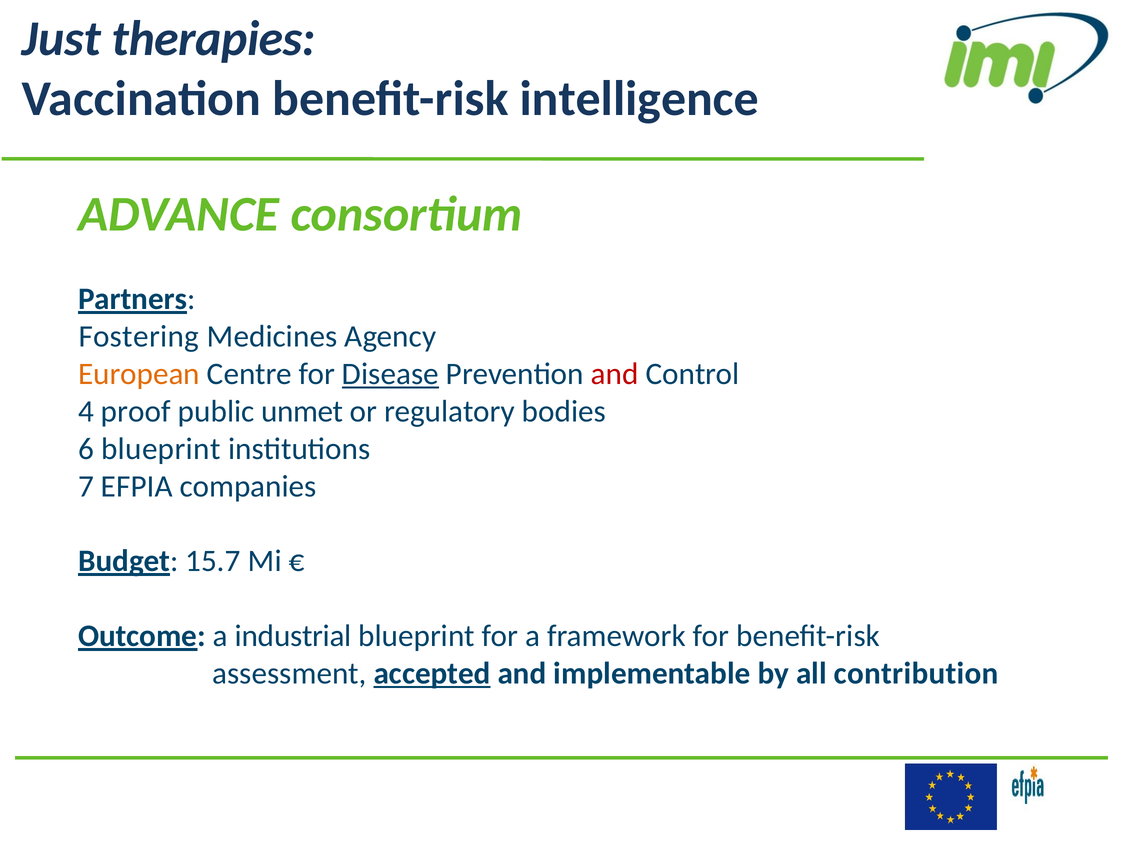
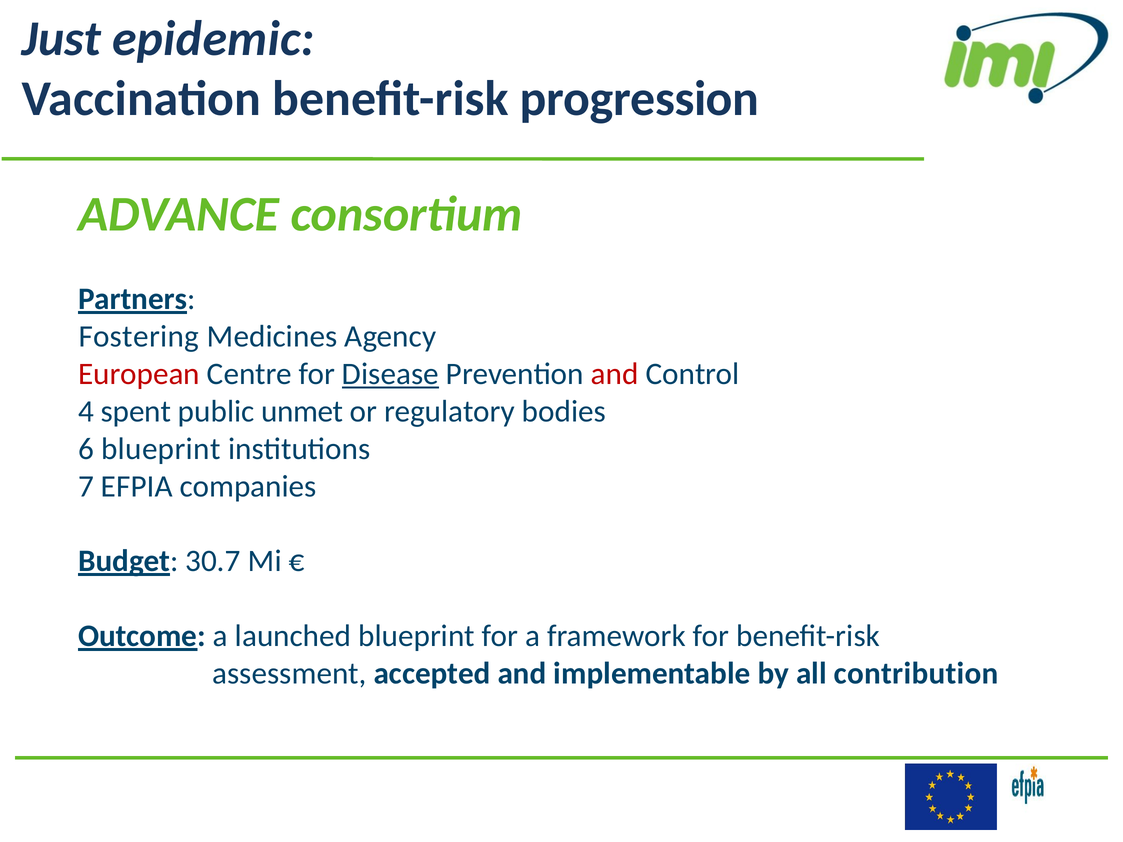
therapies: therapies -> epidemic
intelligence: intelligence -> progression
European colour: orange -> red
proof: proof -> spent
15.7: 15.7 -> 30.7
industrial: industrial -> launched
accepted underline: present -> none
